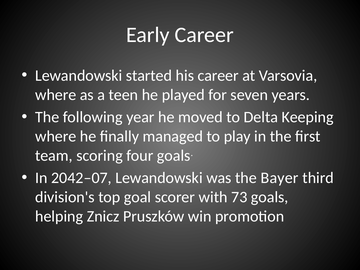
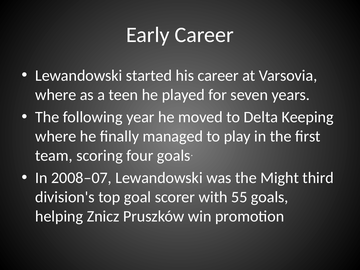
2042–07: 2042–07 -> 2008–07
Bayer: Bayer -> Might
73: 73 -> 55
